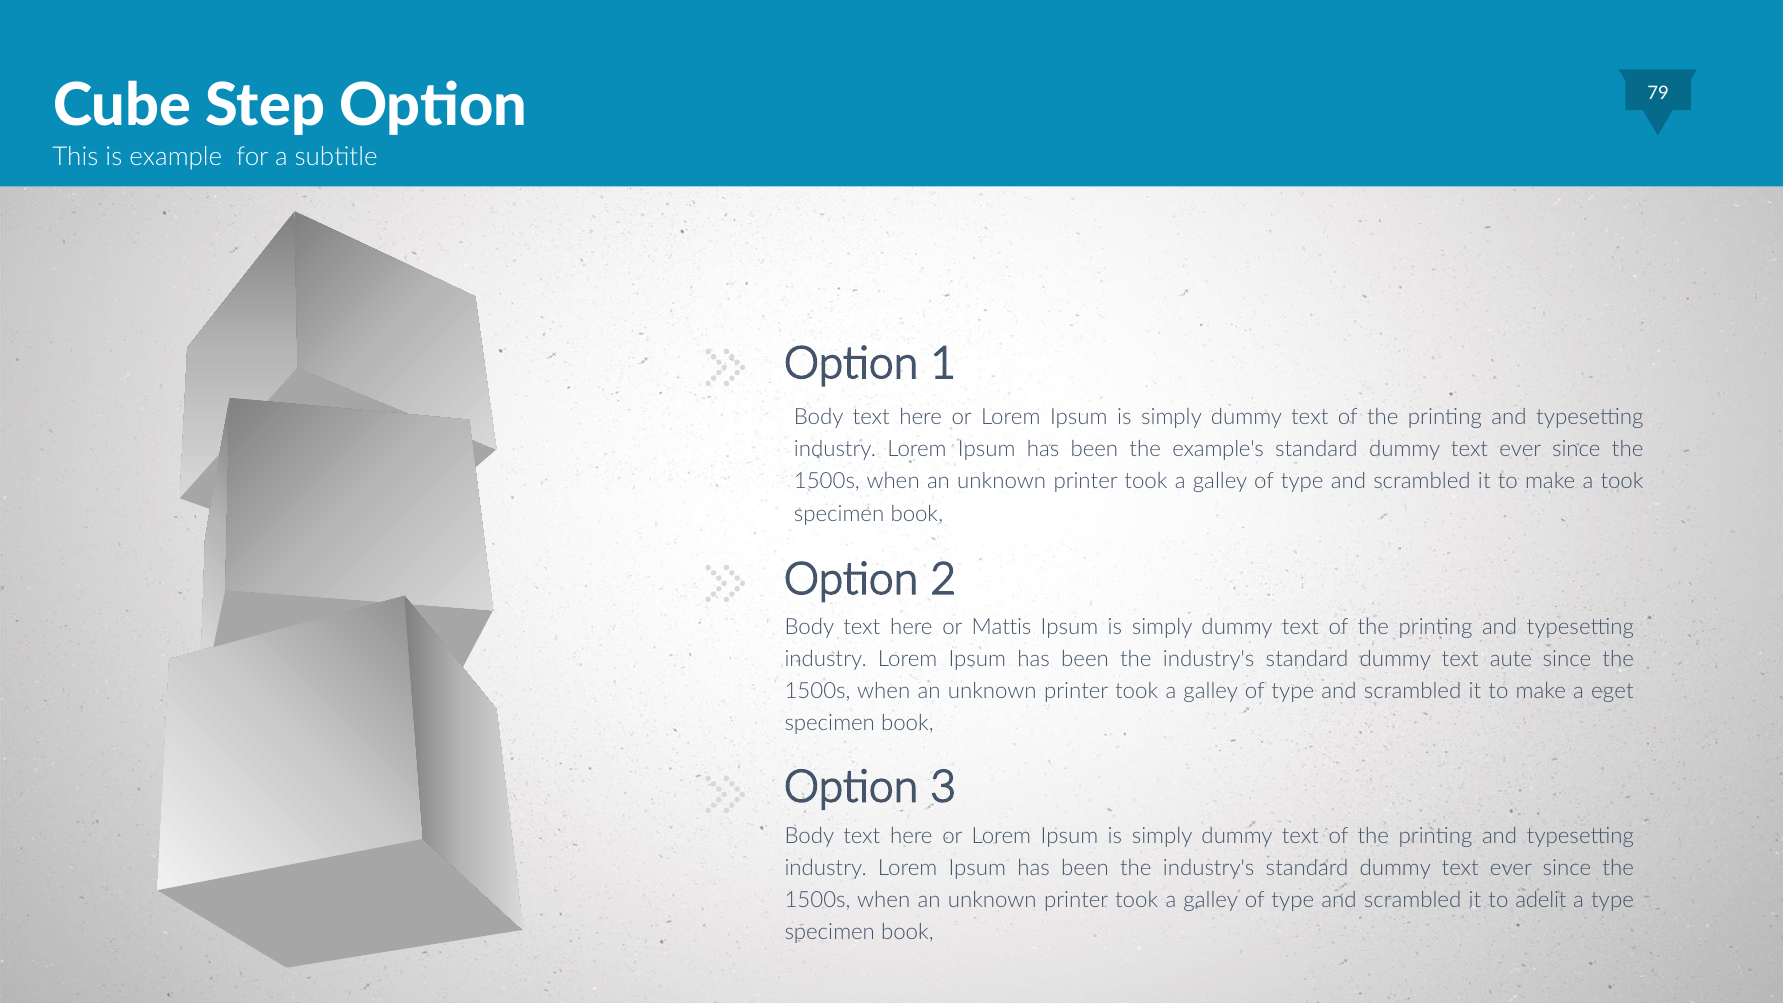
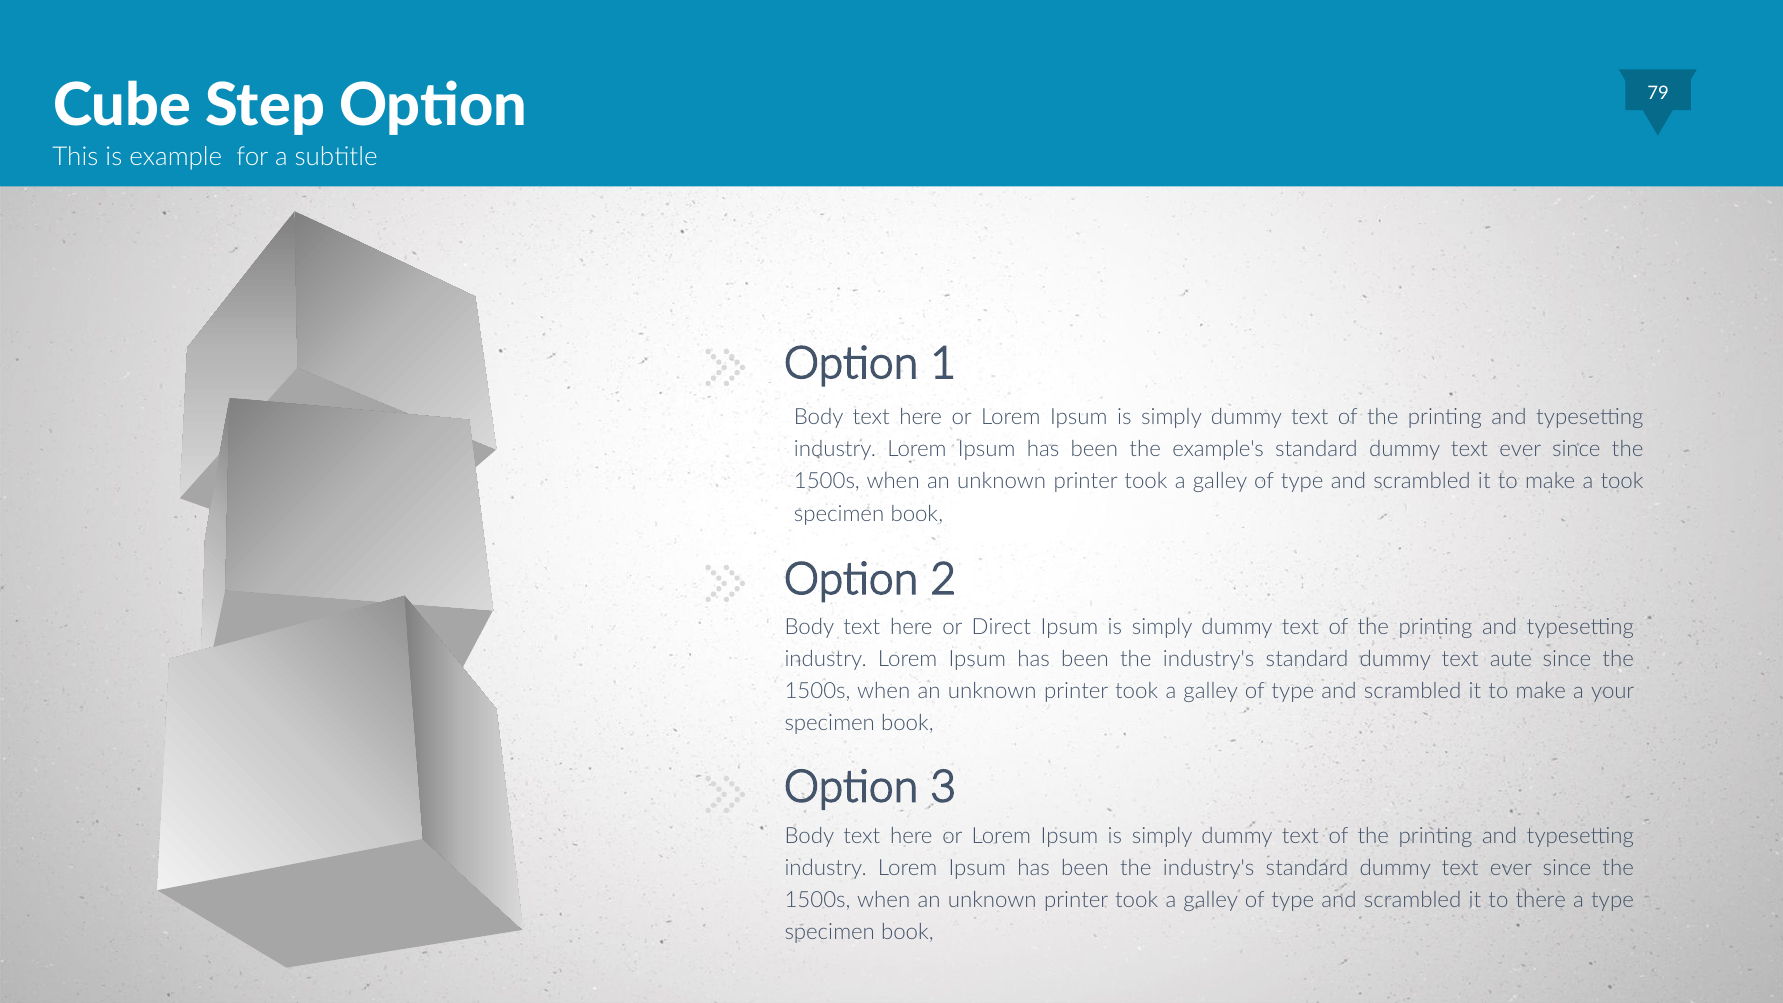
Mattis: Mattis -> Direct
eget: eget -> your
adelit: adelit -> there
